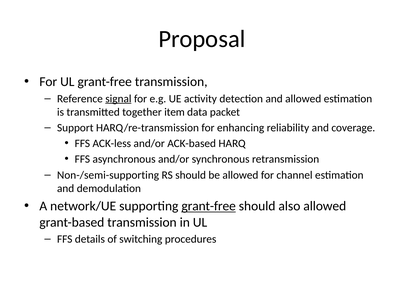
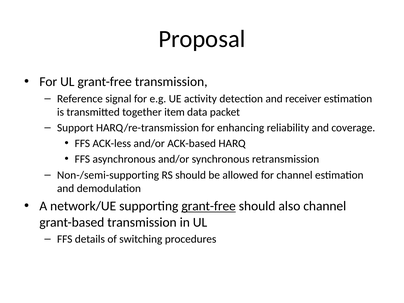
signal underline: present -> none
and allowed: allowed -> receiver
also allowed: allowed -> channel
